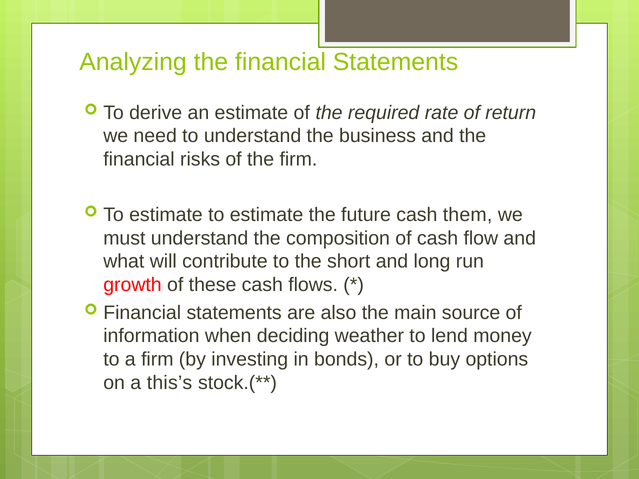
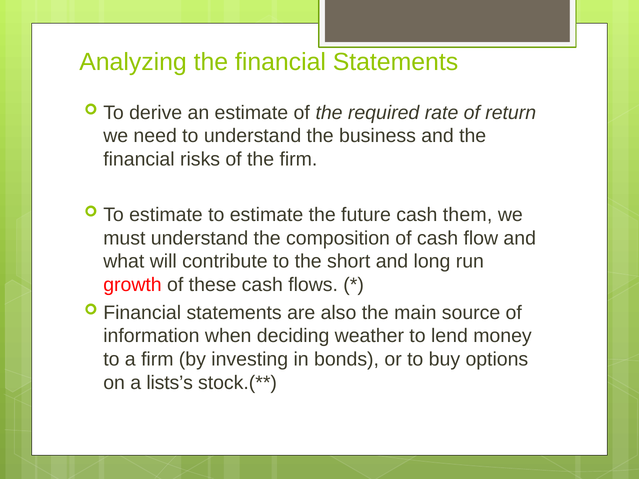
this’s: this’s -> lists’s
